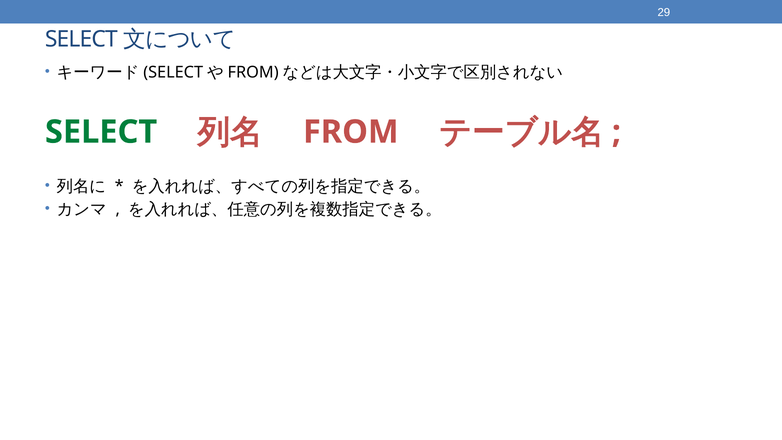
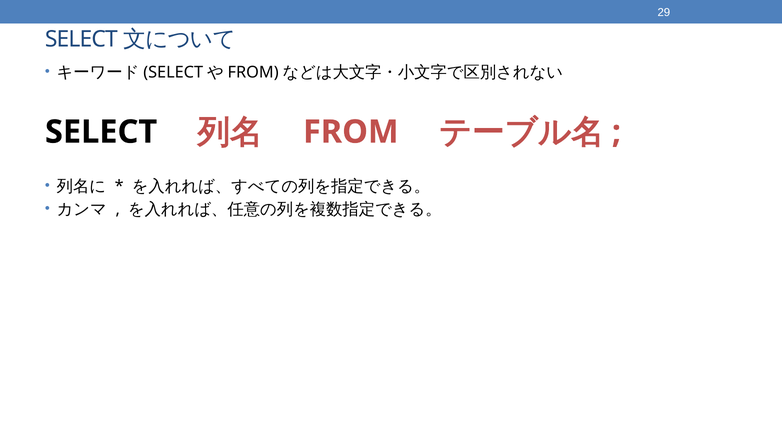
SELECT at (101, 132) colour: green -> black
